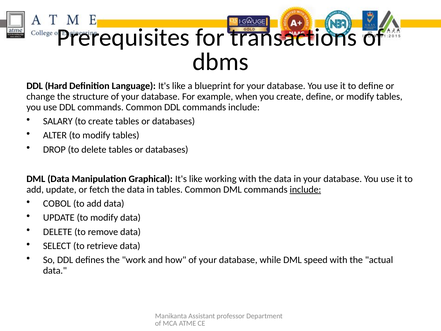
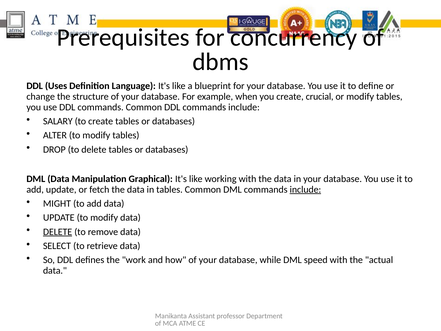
transactions: transactions -> concurrency
Hard: Hard -> Uses
create define: define -> crucial
COBOL: COBOL -> MIGHT
DELETE at (58, 232) underline: none -> present
